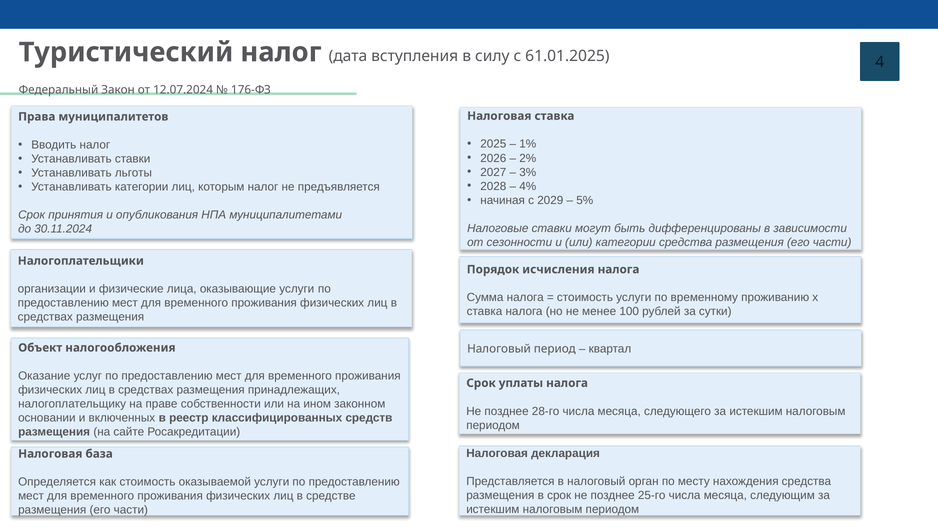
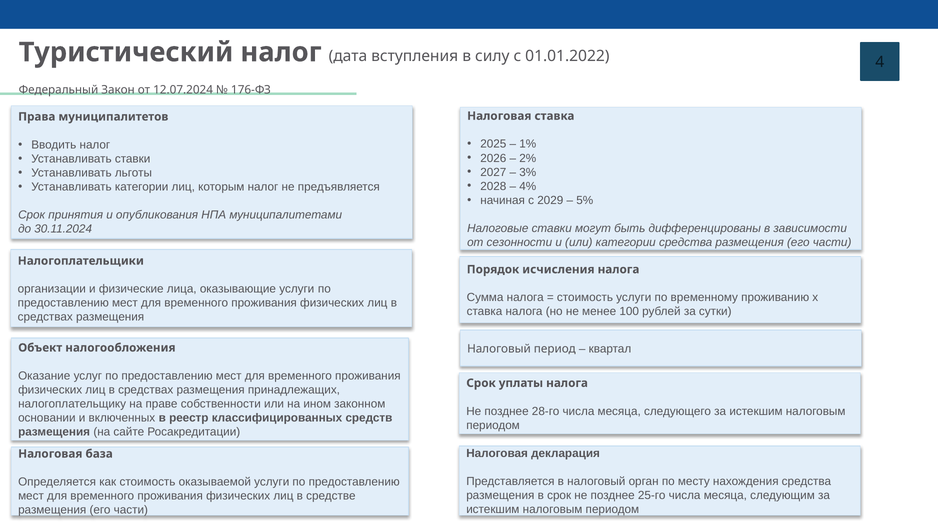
61.01.2025: 61.01.2025 -> 01.01.2022
